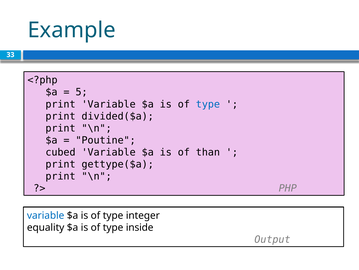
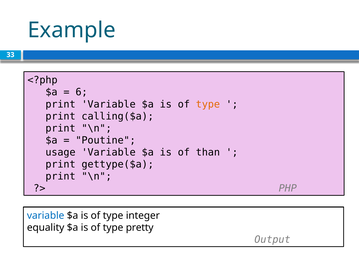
5: 5 -> 6
type at (208, 104) colour: blue -> orange
divided($a: divided($a -> calling($a
cubed: cubed -> usage
inside: inside -> pretty
